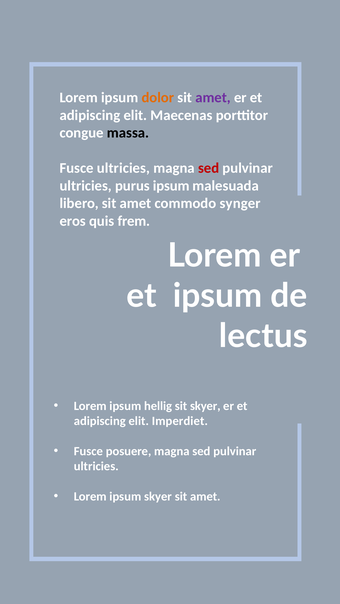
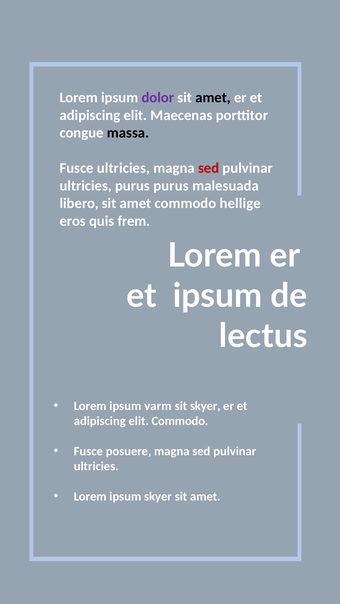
dolor colour: orange -> purple
amet at (213, 98) colour: purple -> black
purus ipsum: ipsum -> purus
synger: synger -> hellige
hellig: hellig -> varm
elit Imperdiet: Imperdiet -> Commodo
